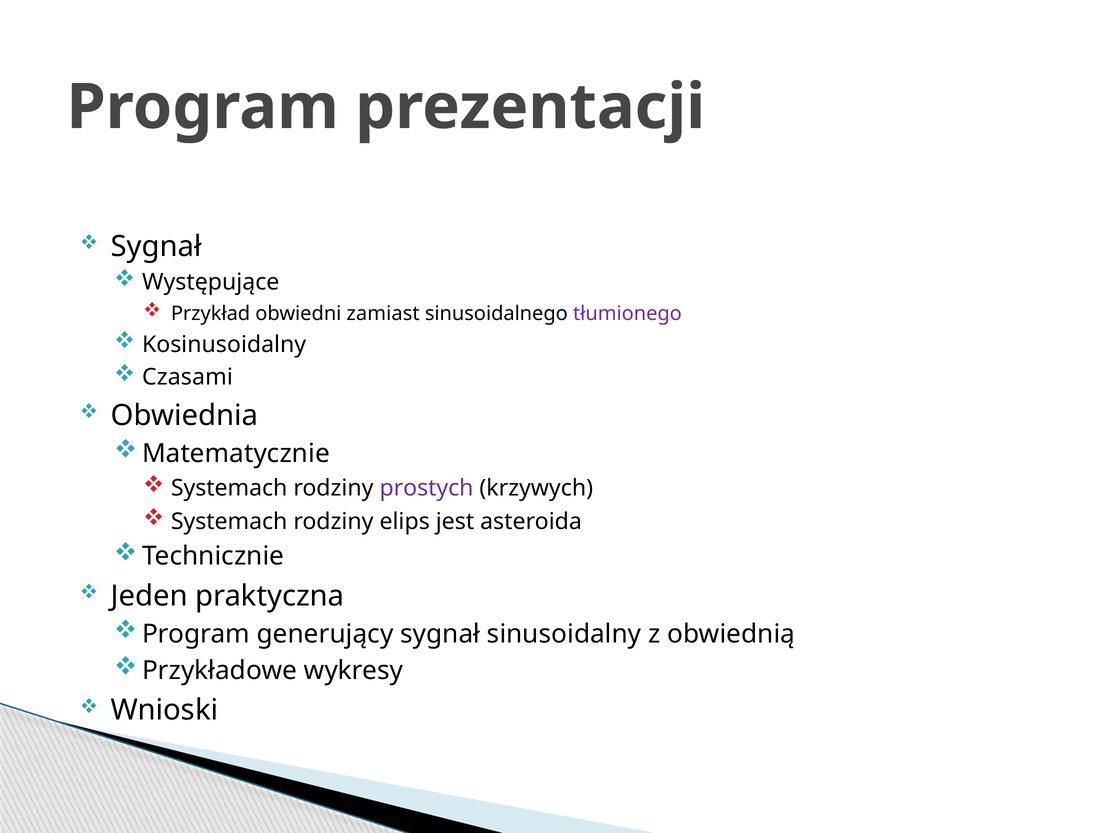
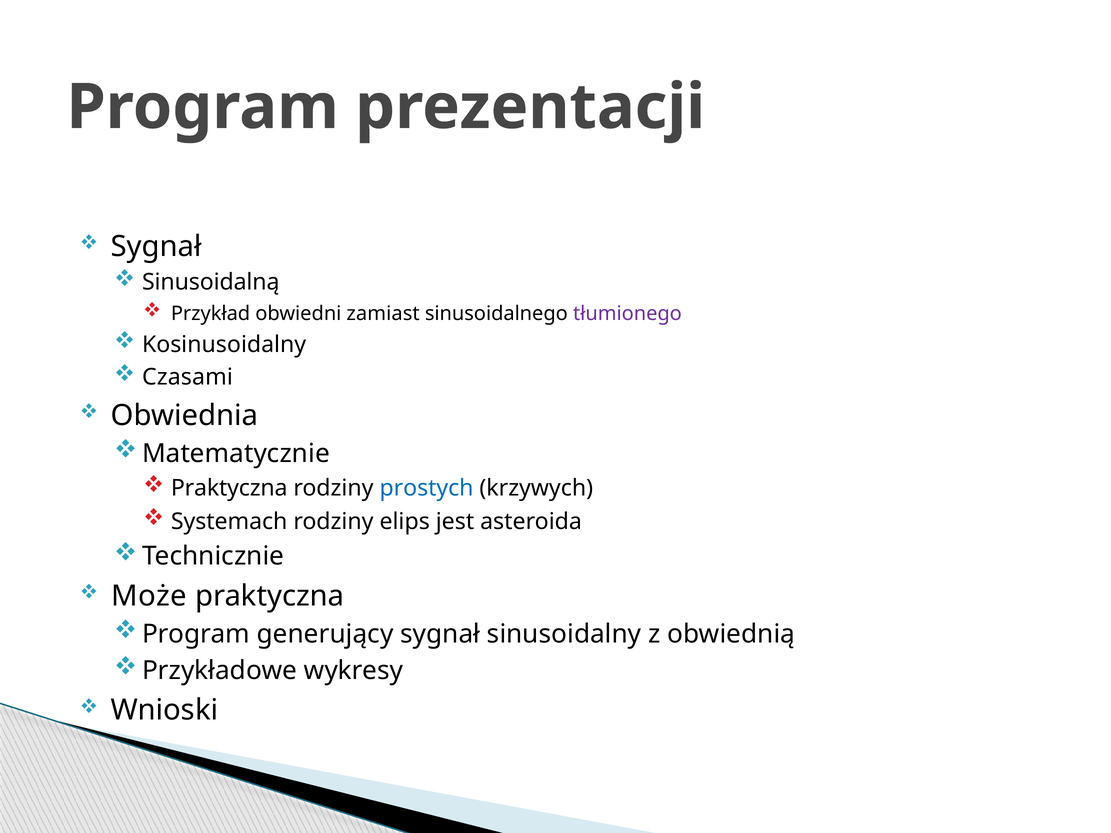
Występujące: Występujące -> Sinusoidalną
Systemach at (229, 488): Systemach -> Praktyczna
prostych colour: purple -> blue
Jeden: Jeden -> Może
